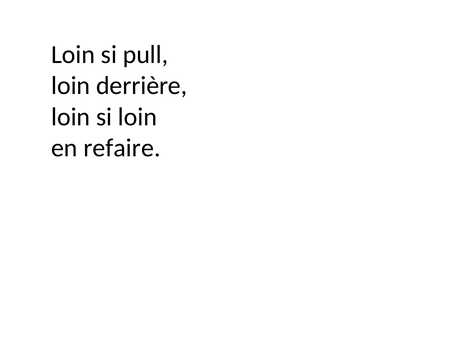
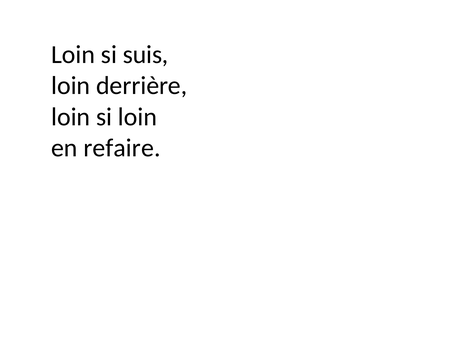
pull: pull -> suis
